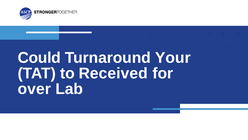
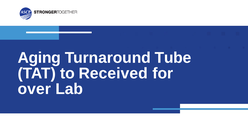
Could: Could -> Aging
Your: Your -> Tube
